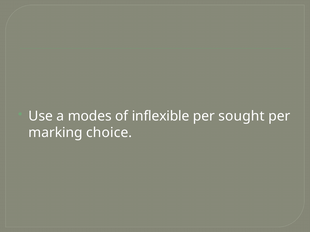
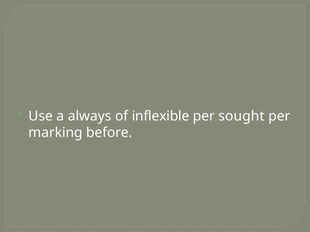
modes: modes -> always
choice: choice -> before
